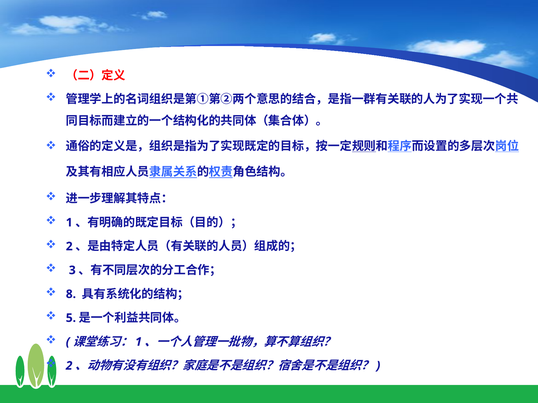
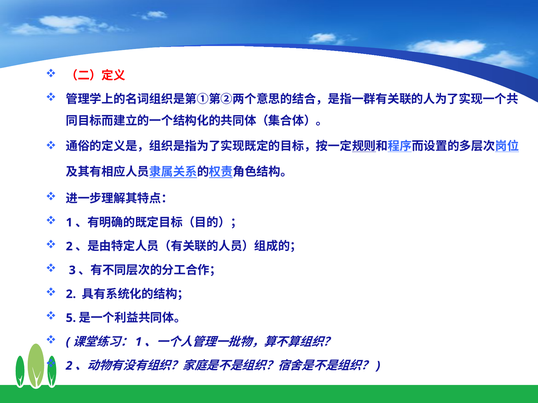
8 at (71, 294): 8 -> 2
